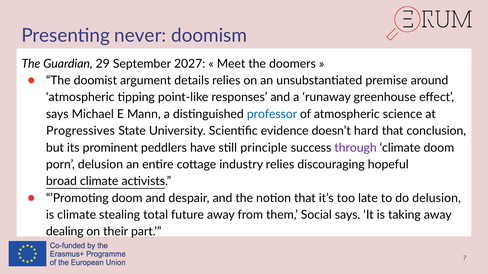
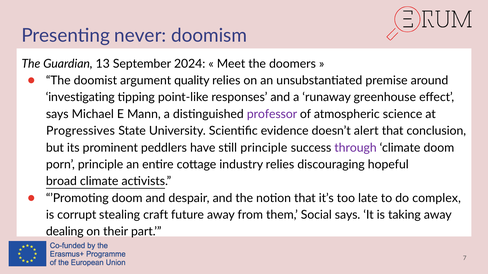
29: 29 -> 13
2027: 2027 -> 2024
details: details -> quality
atmospheric at (80, 97): atmospheric -> investigating
professor colour: blue -> purple
hard: hard -> alert
porn delusion: delusion -> principle
do delusion: delusion -> complex
is climate: climate -> corrupt
total: total -> craft
